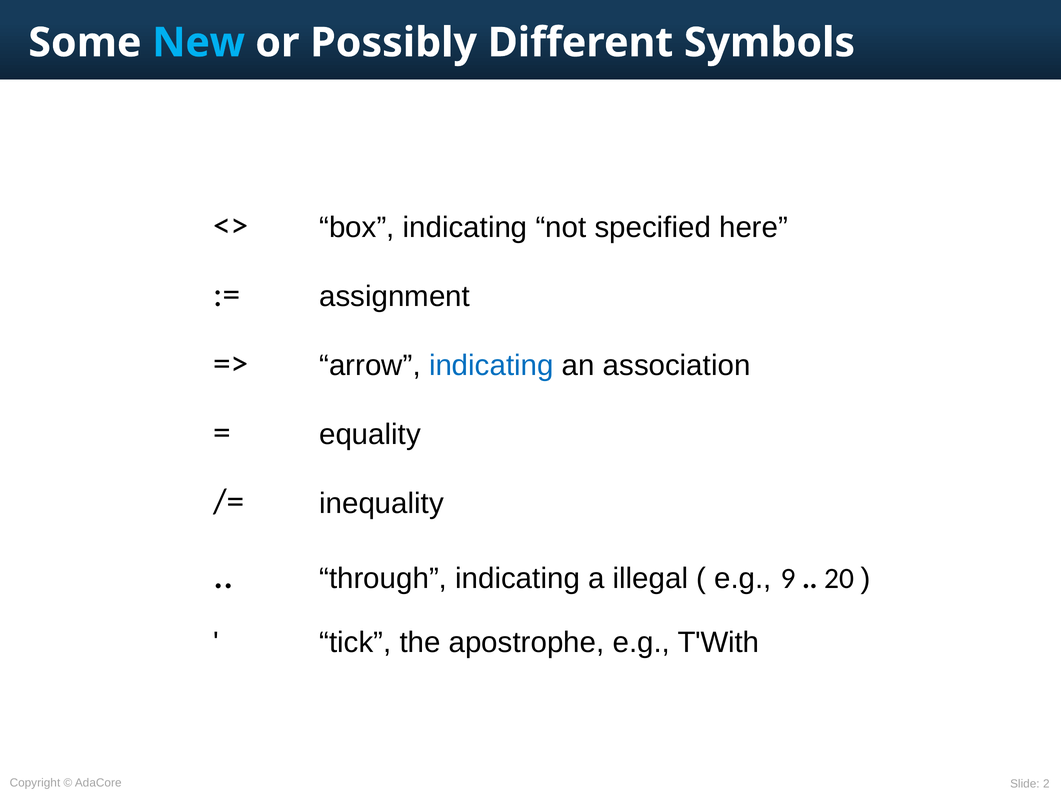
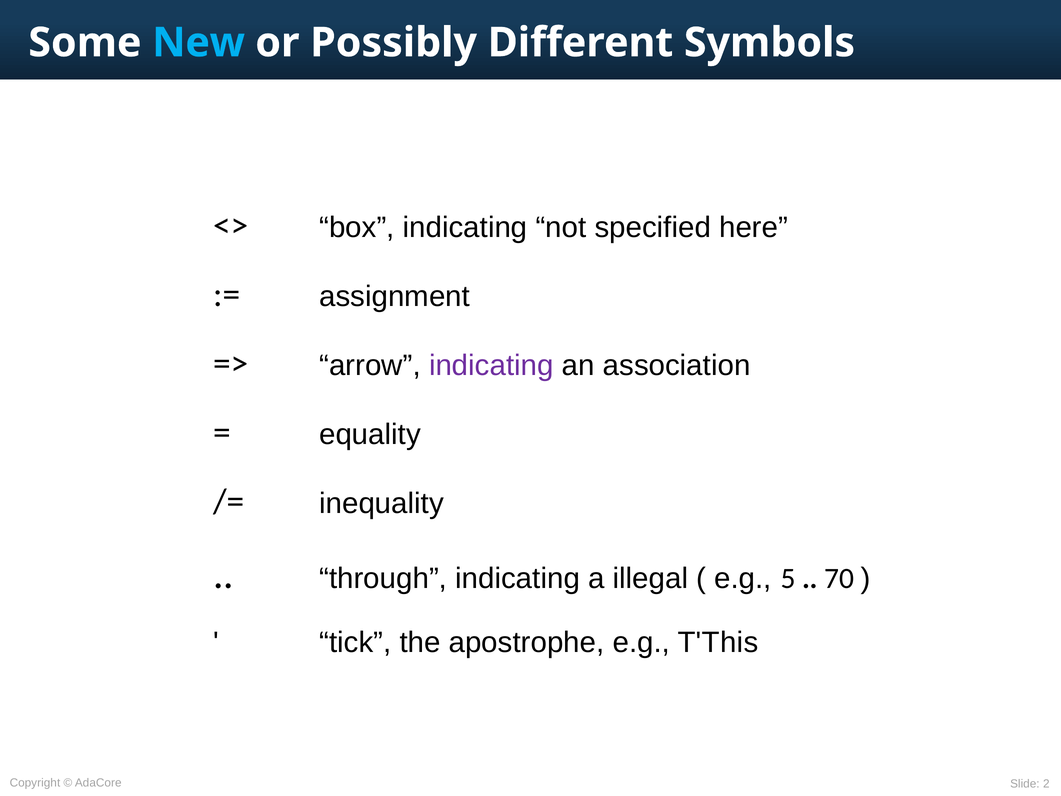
indicating at (491, 365) colour: blue -> purple
9: 9 -> 5
20: 20 -> 70
T'With: T'With -> T'This
